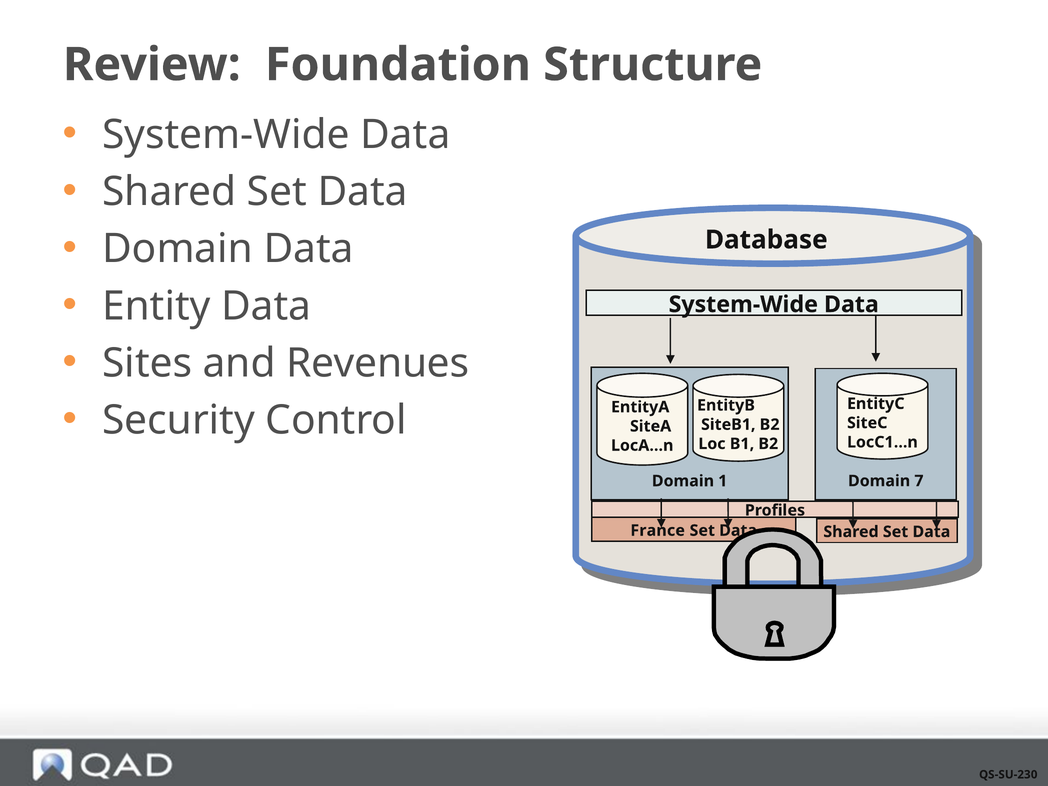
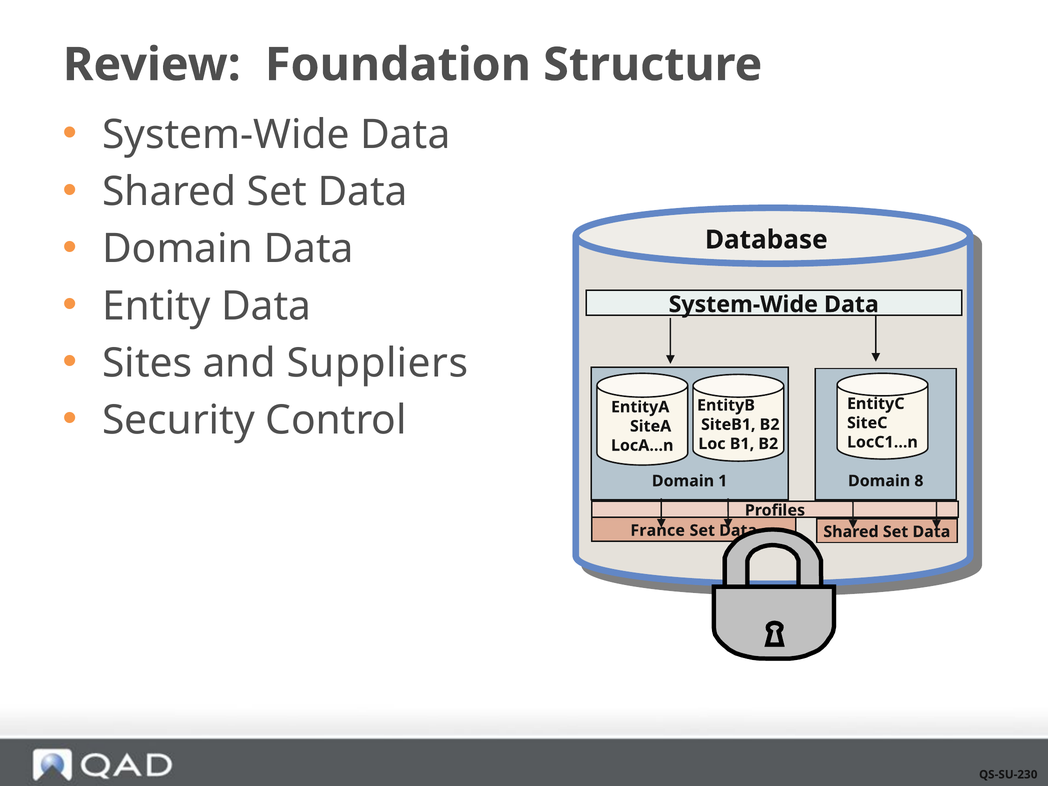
Revenues: Revenues -> Suppliers
7: 7 -> 8
